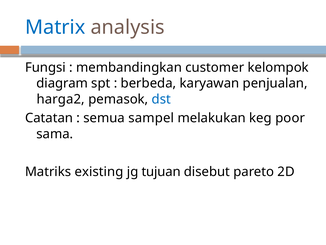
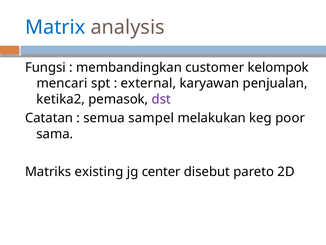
diagram: diagram -> mencari
berbeda: berbeda -> external
harga2: harga2 -> ketika2
dst colour: blue -> purple
tujuan: tujuan -> center
